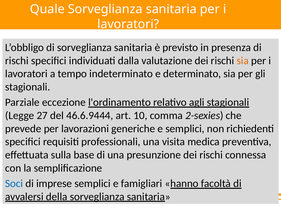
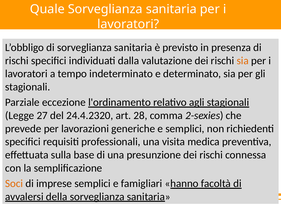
46.6.9444: 46.6.9444 -> 24.4.2320
10: 10 -> 28
Soci colour: blue -> orange
